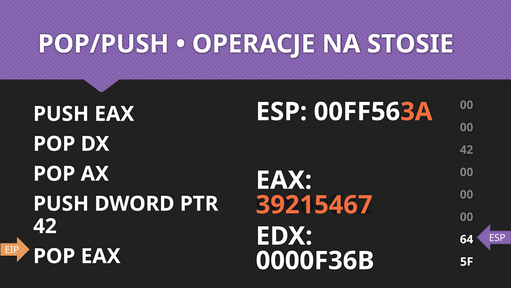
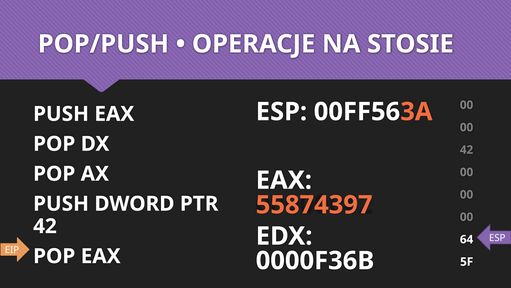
39215467: 39215467 -> 55874397
